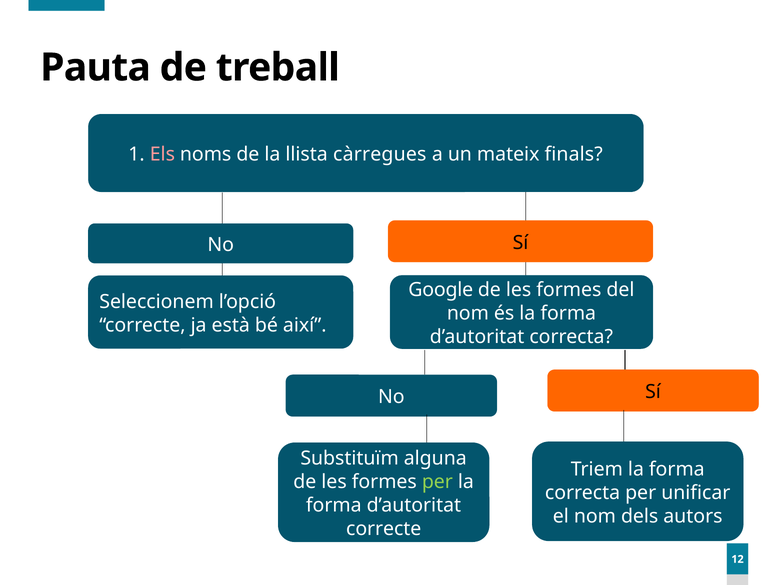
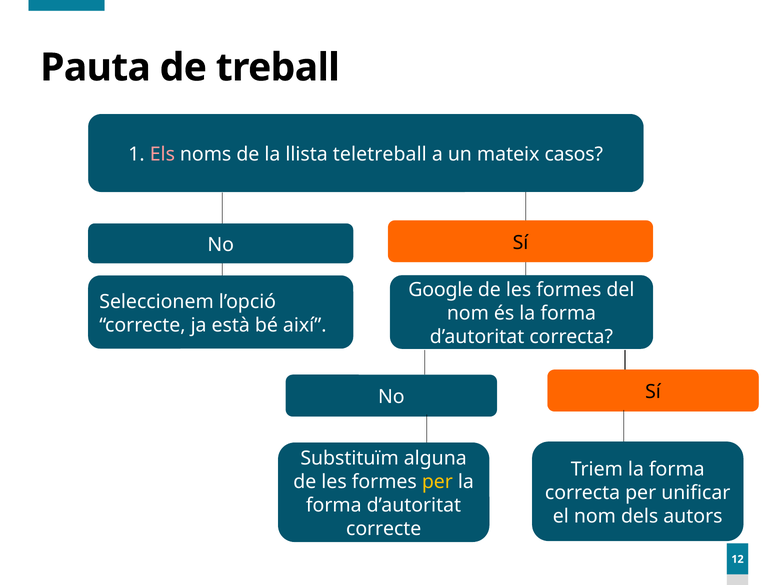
càrregues: càrregues -> teletreball
finals: finals -> casos
per at (437, 482) colour: light green -> yellow
